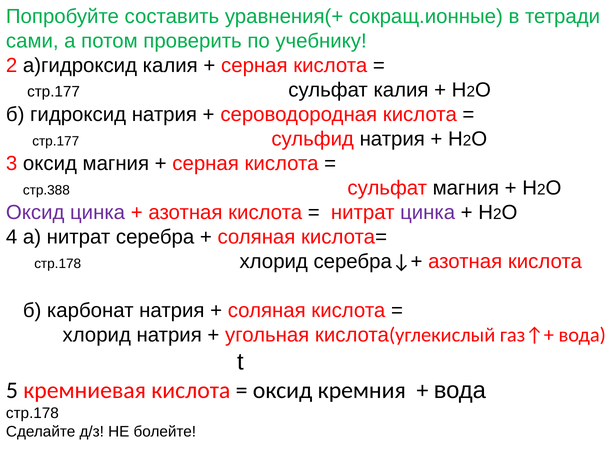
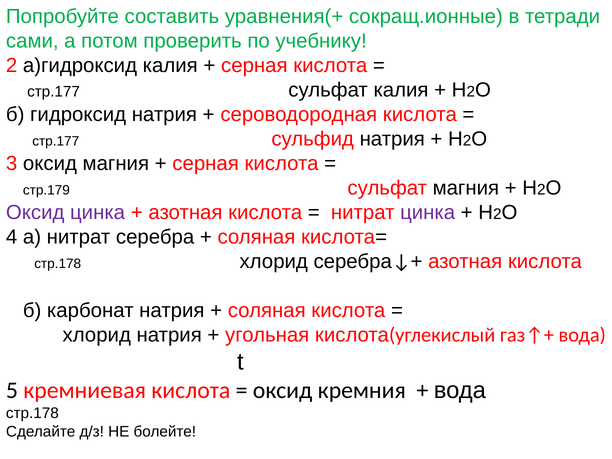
стр.388: стр.388 -> стр.179
